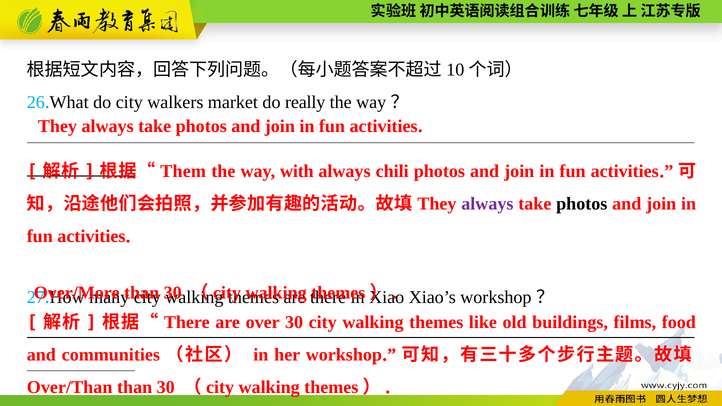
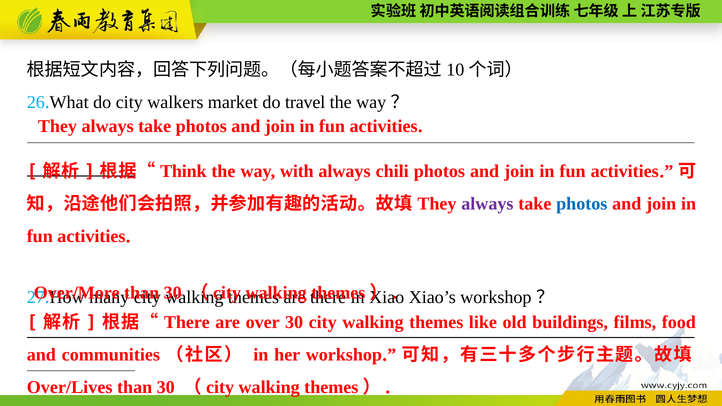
really: really -> travel
Them: Them -> Think
photos at (582, 204) colour: black -> blue
Over/Than: Over/Than -> Over/Lives
